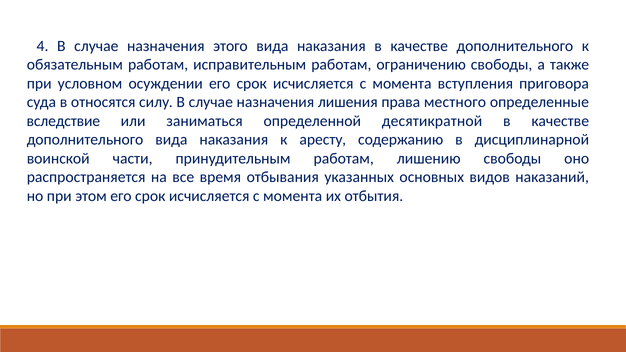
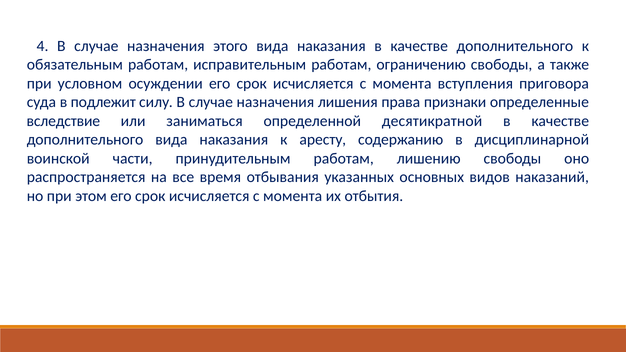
относятся: относятся -> подлежит
местного: местного -> признаки
